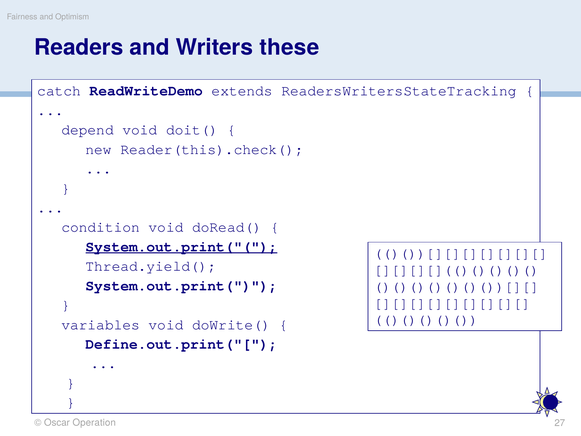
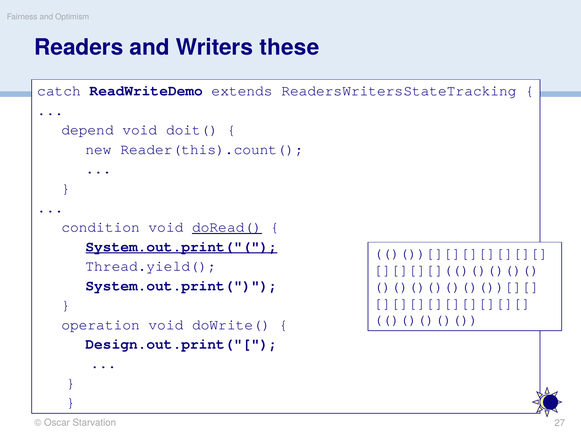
Reader(this).check(: Reader(this).check( -> Reader(this).count(
doRead( underline: none -> present
variables: variables -> operation
Define.out.print("[: Define.out.print("[ -> Design.out.print("[
Operation: Operation -> Starvation
